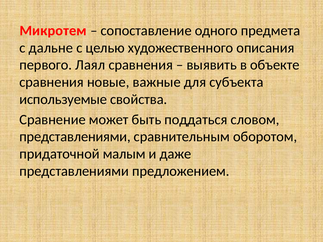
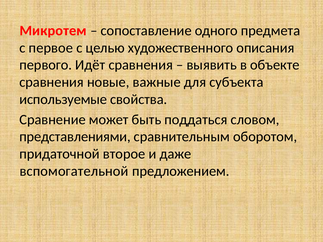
дальне: дальне -> первое
Лаял: Лаял -> Идёт
малым: малым -> второе
представлениями at (74, 171): представлениями -> вспомогательной
